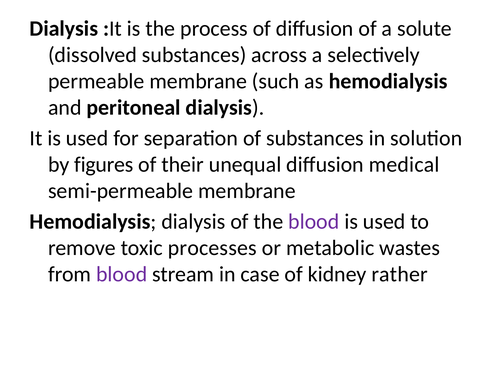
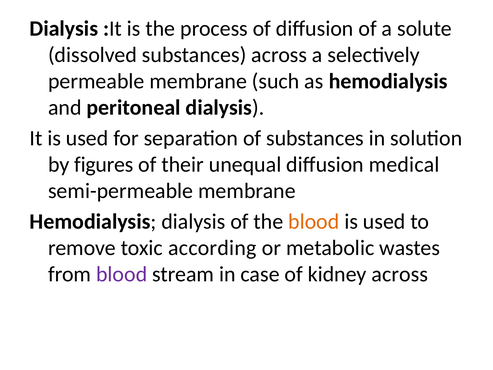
blood at (314, 222) colour: purple -> orange
processes: processes -> according
kidney rather: rather -> across
